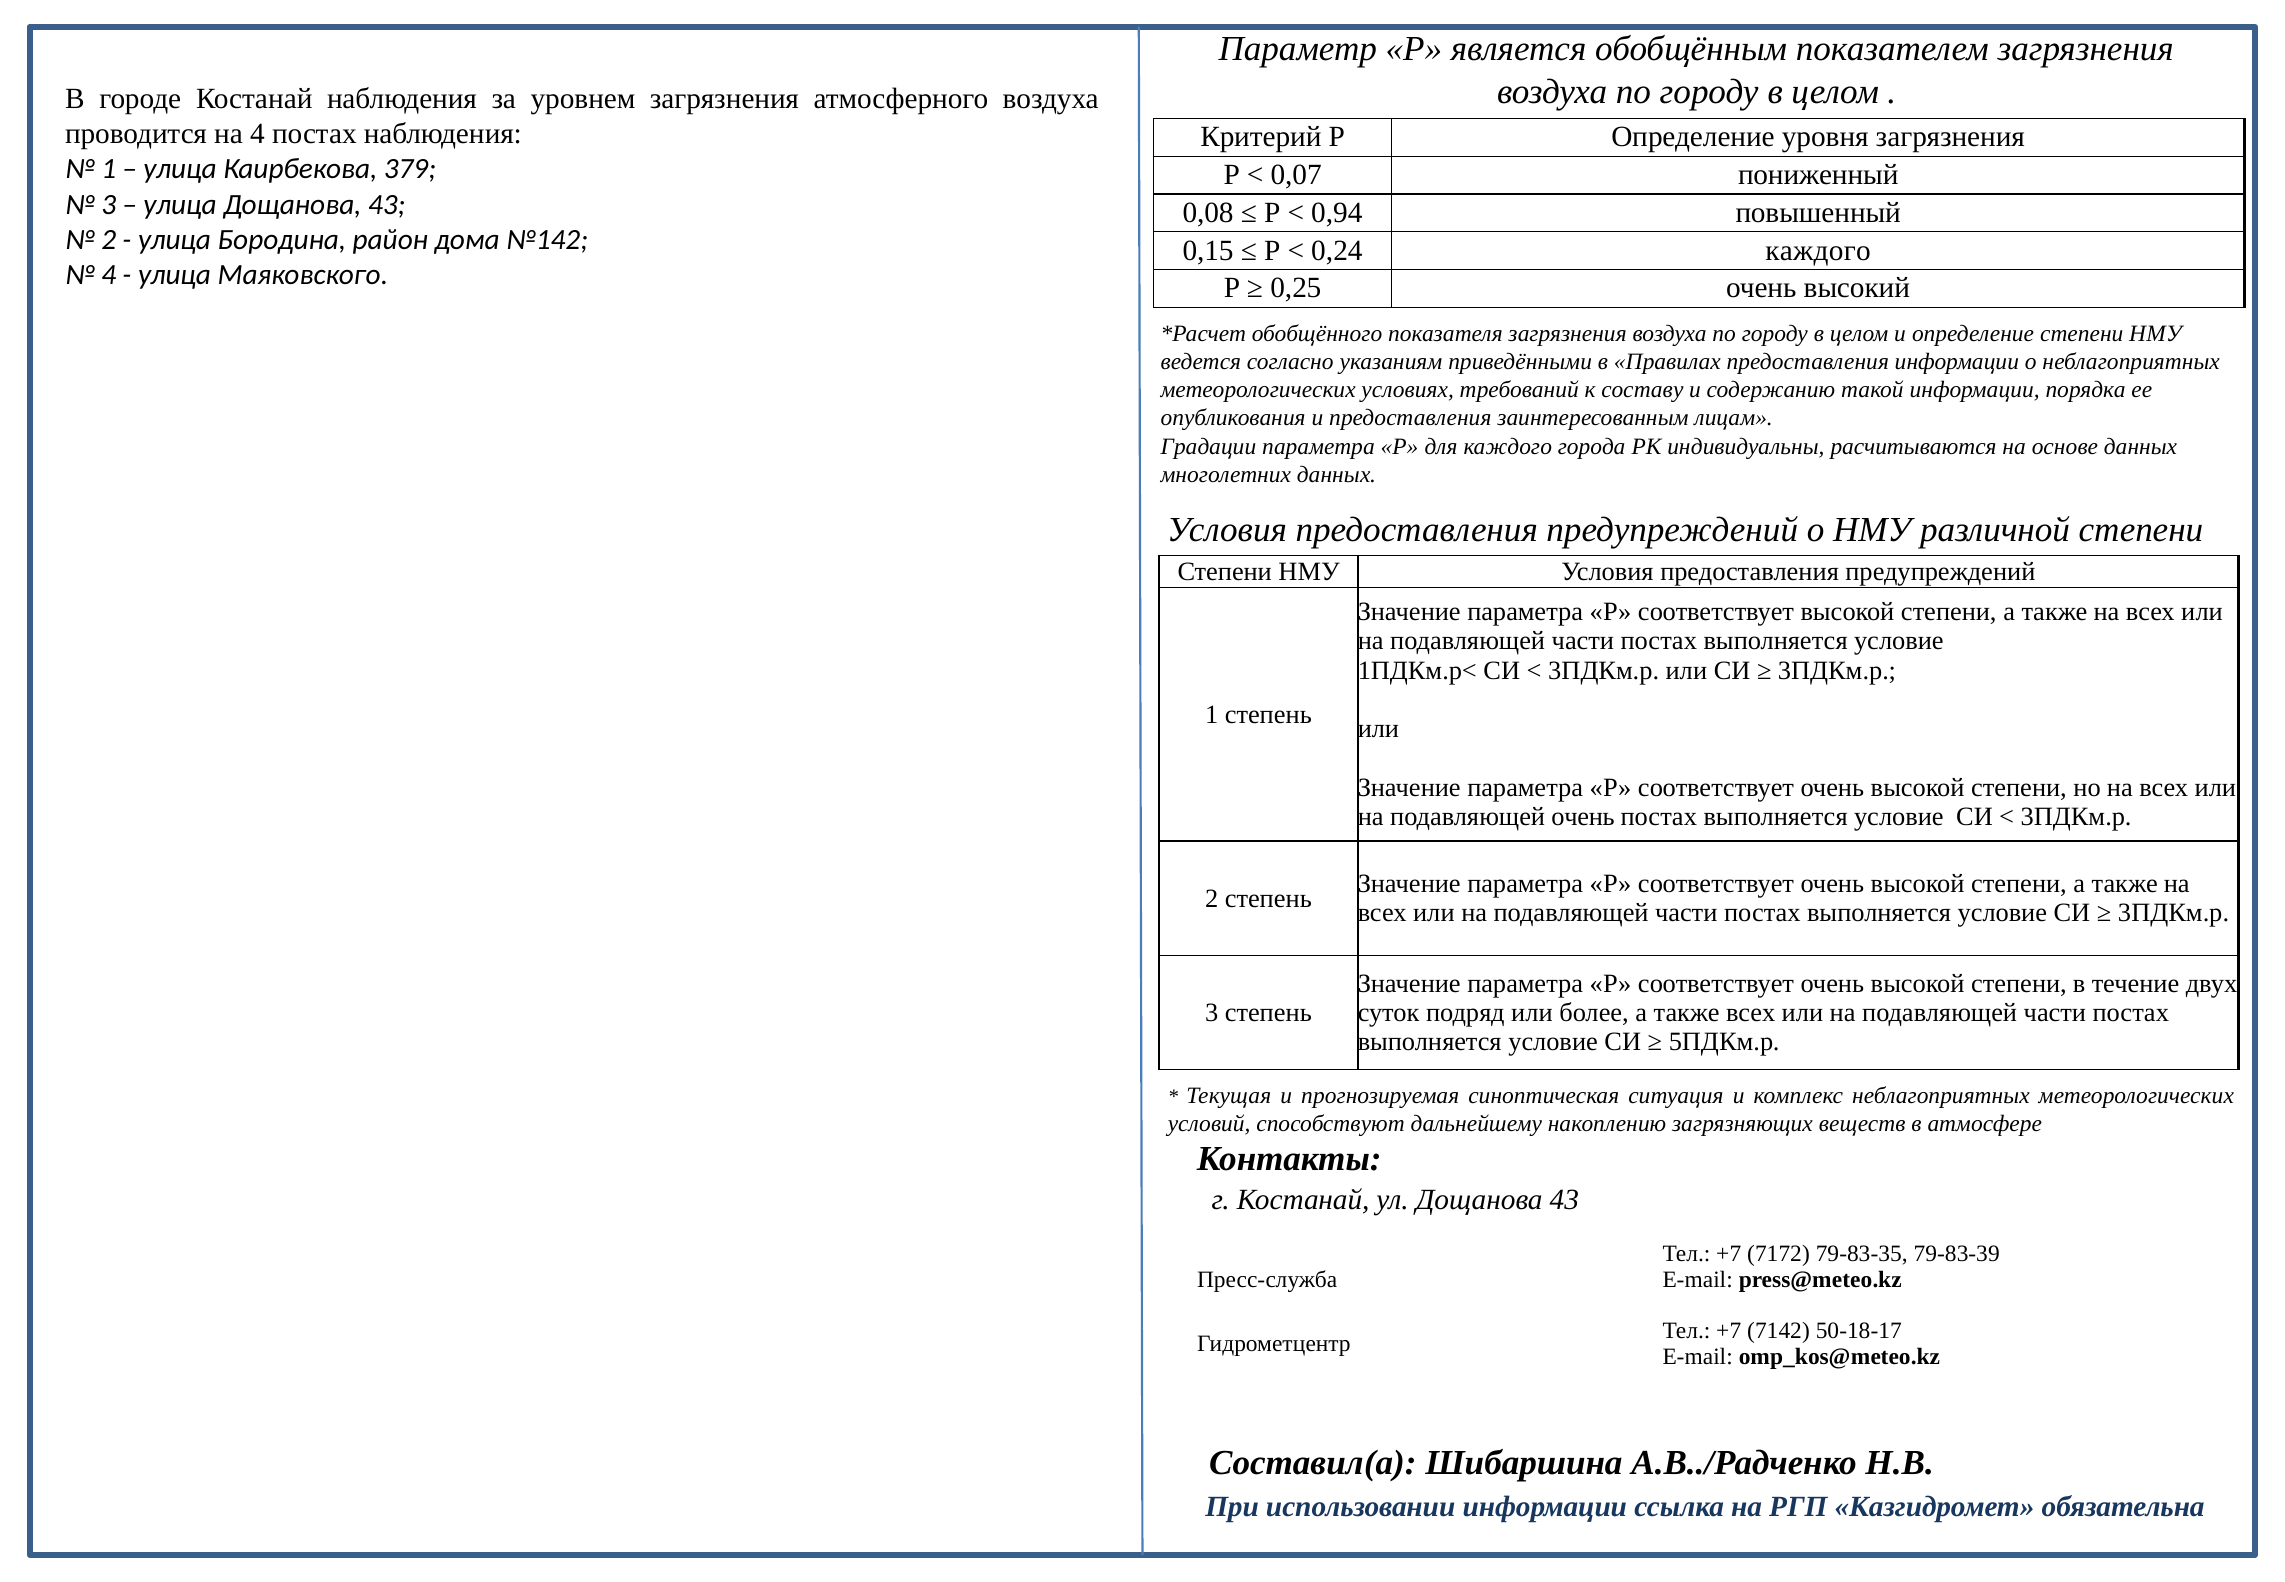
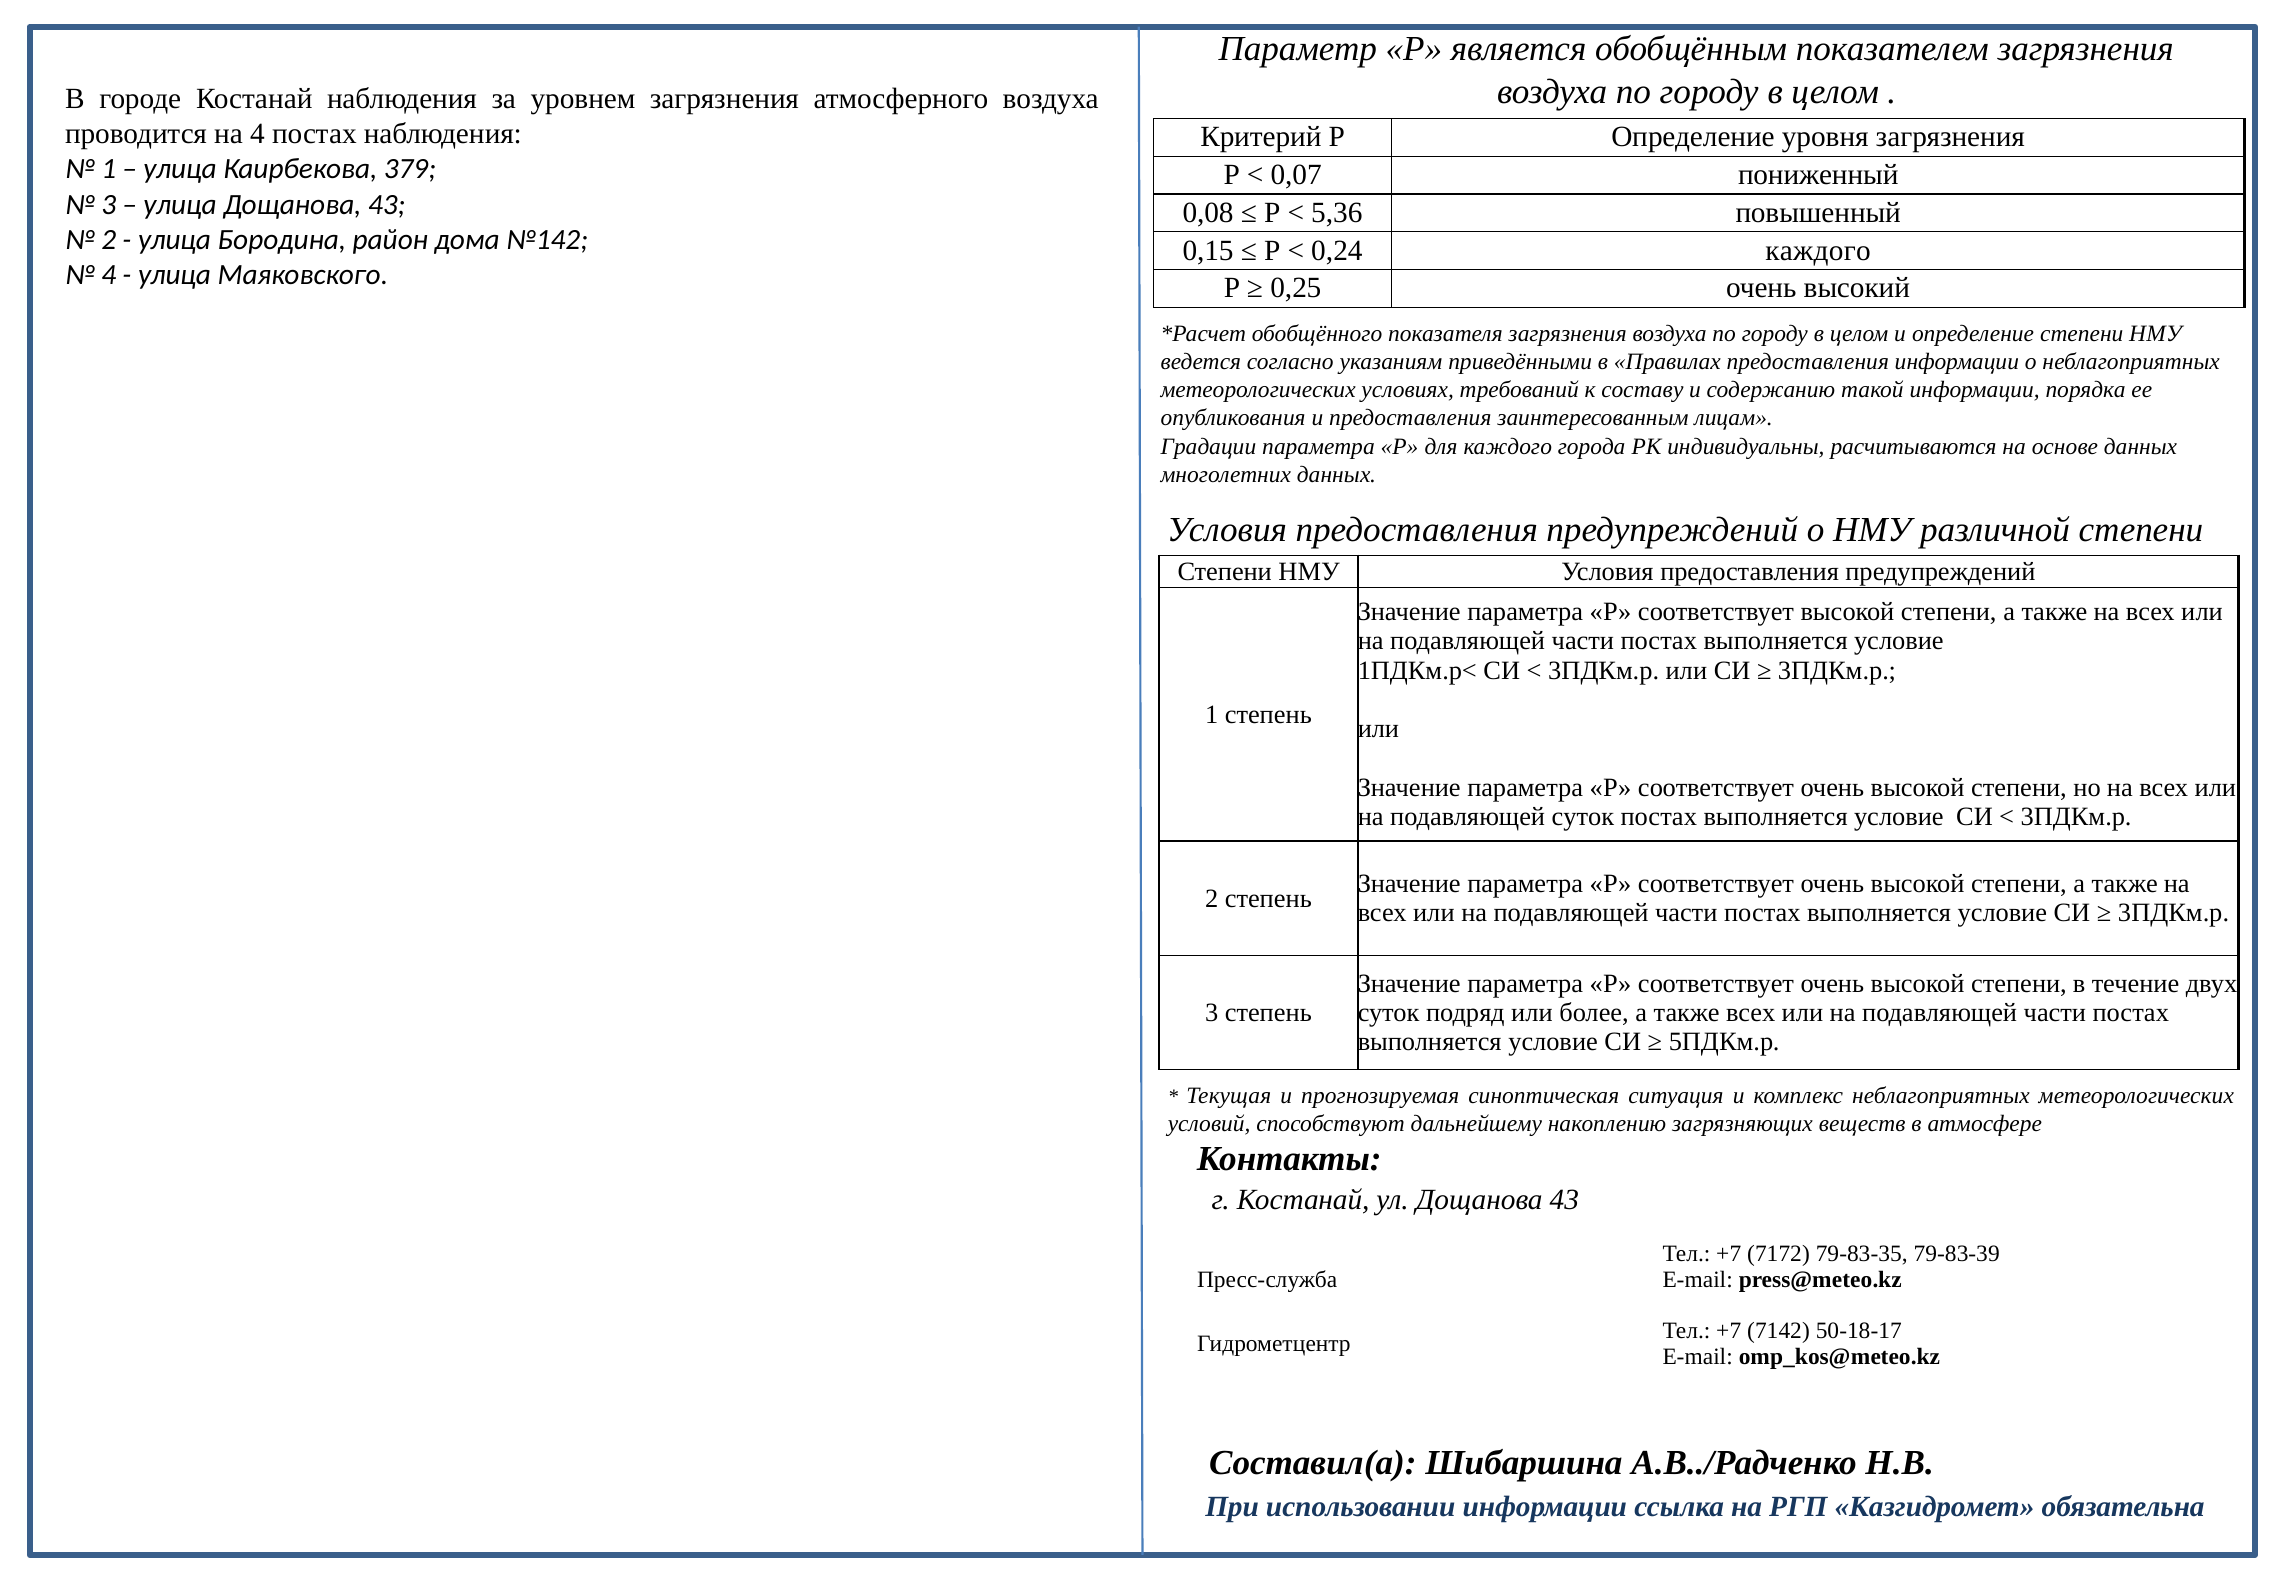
0,94: 0,94 -> 5,36
подавляющей очень: очень -> суток
